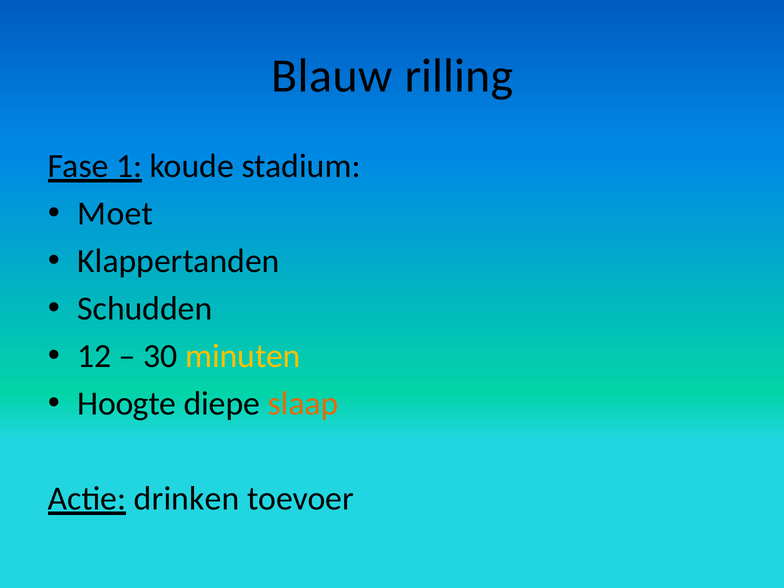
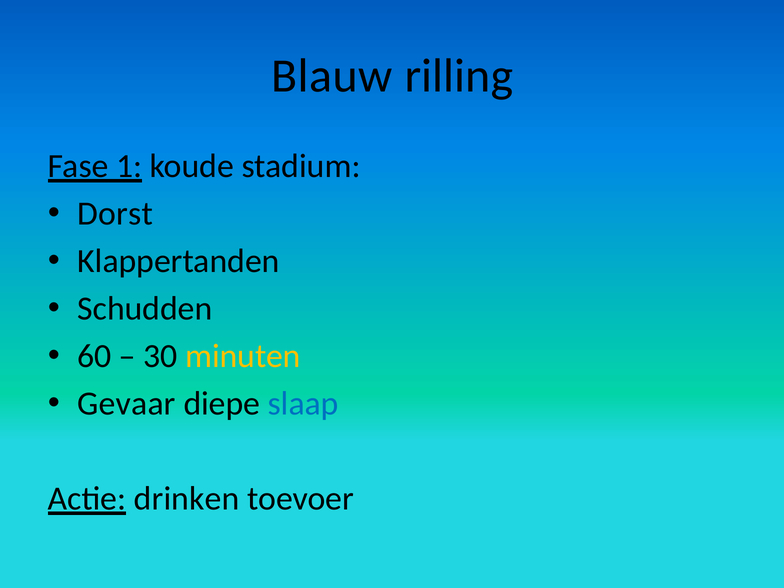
Moet: Moet -> Dorst
12: 12 -> 60
Hoogte: Hoogte -> Gevaar
slaap colour: orange -> blue
